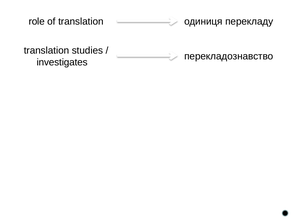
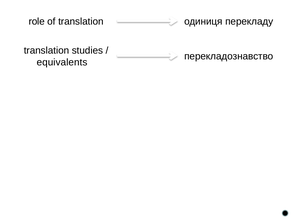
investigates: investigates -> equivalents
